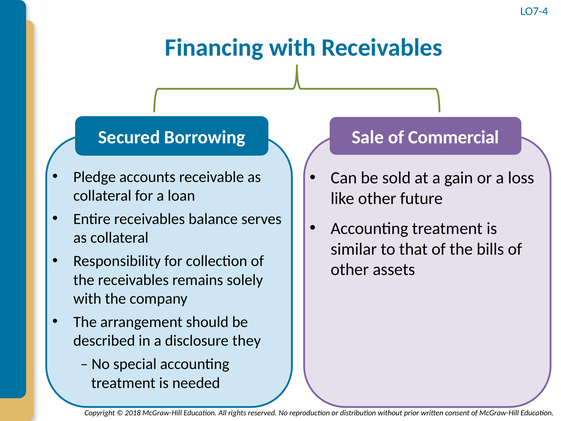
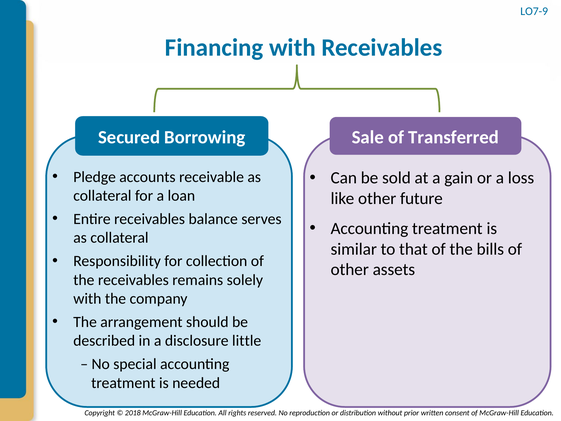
LO7-4: LO7-4 -> LO7-9
Commercial: Commercial -> Transferred
they: they -> little
